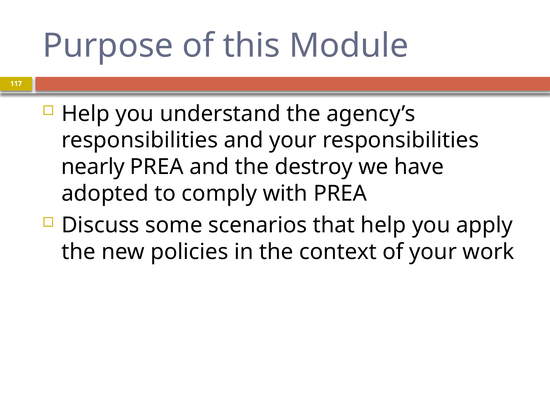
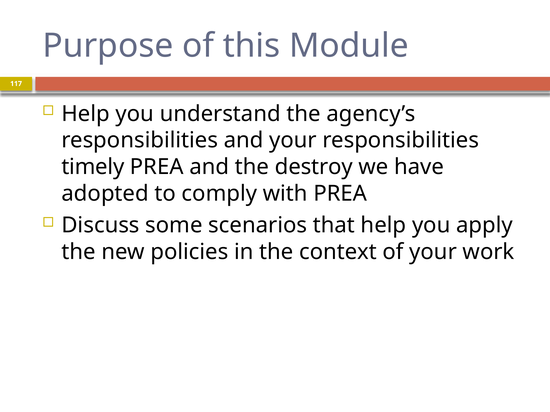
nearly: nearly -> timely
